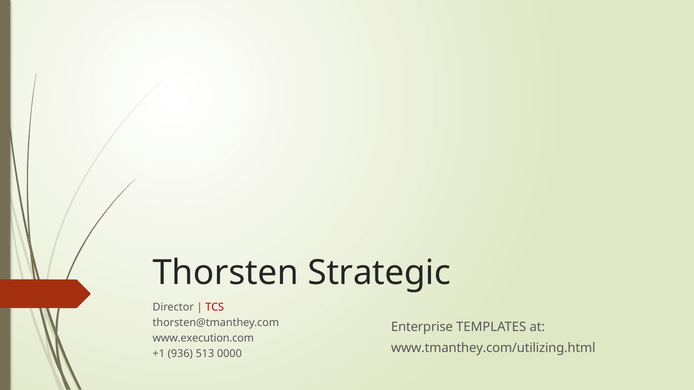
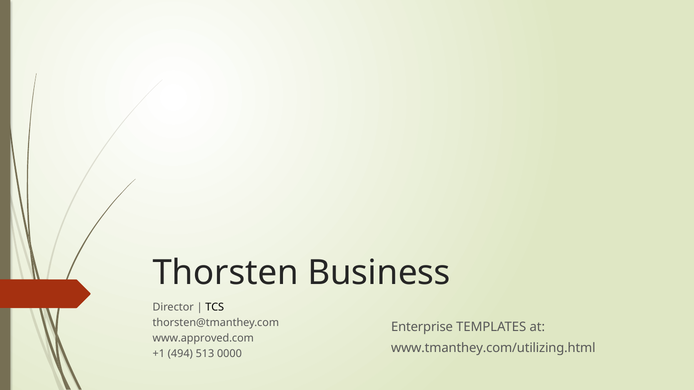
Strategic: Strategic -> Business
TCS colour: red -> black
www.execution.com: www.execution.com -> www.approved.com
936: 936 -> 494
